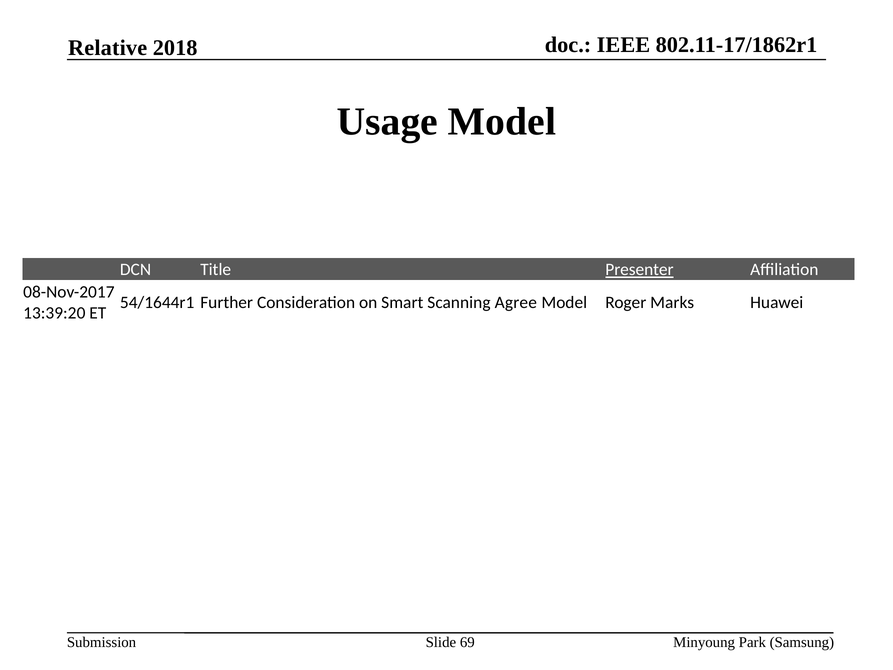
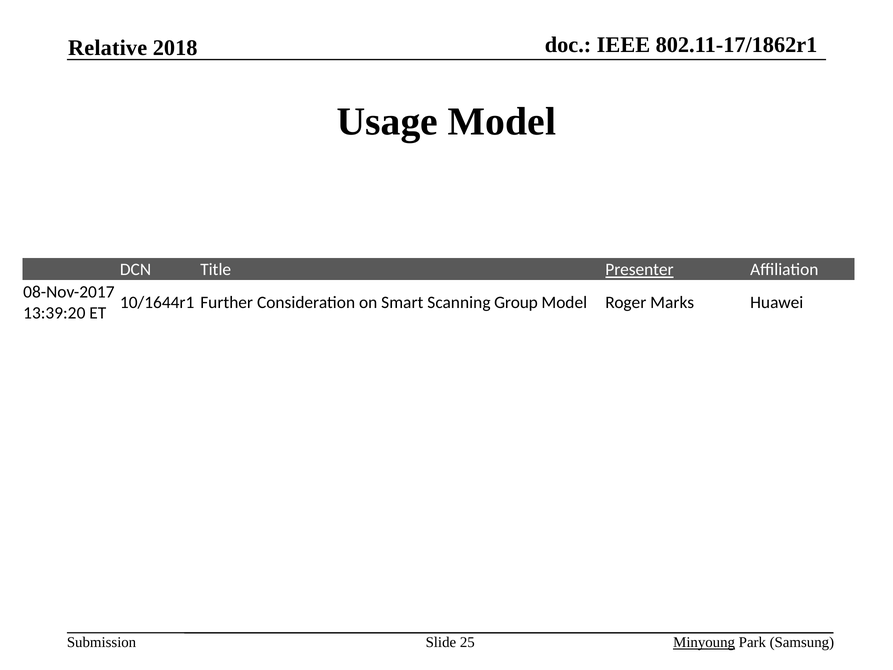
54/1644r1: 54/1644r1 -> 10/1644r1
Agree: Agree -> Group
69: 69 -> 25
Minyoung underline: none -> present
